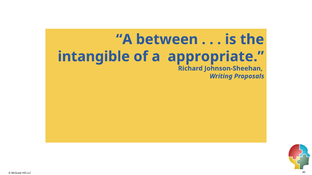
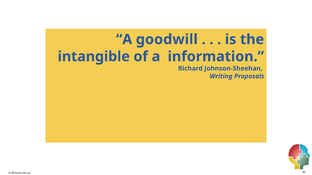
between: between -> goodwill
appropriate: appropriate -> information
